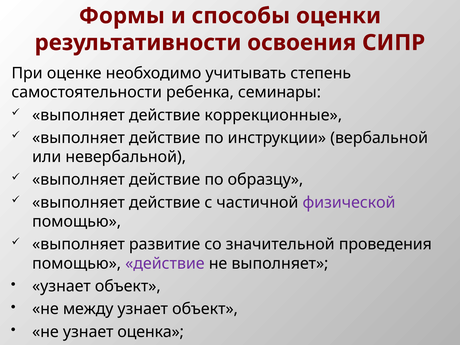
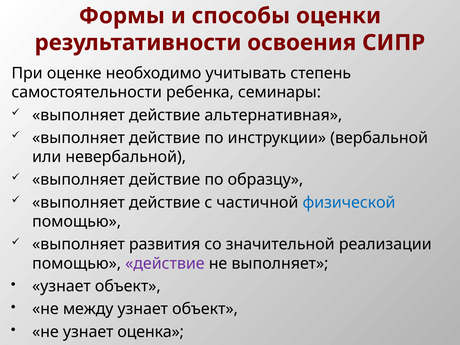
коррекционные: коррекционные -> альтернативная
физической colour: purple -> blue
развитие: развитие -> развития
проведения: проведения -> реализации
